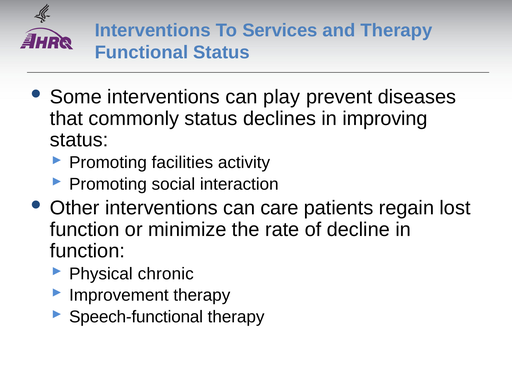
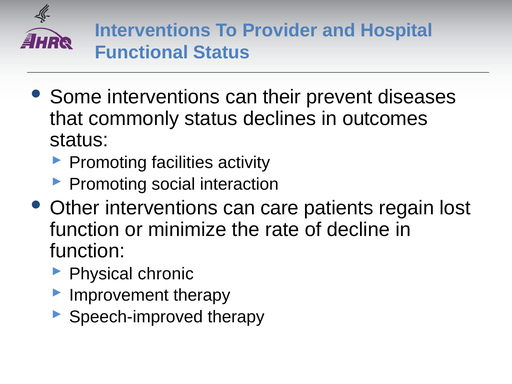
Services: Services -> Provider
and Therapy: Therapy -> Hospital
play: play -> their
improving: improving -> outcomes
Speech-functional: Speech-functional -> Speech-improved
